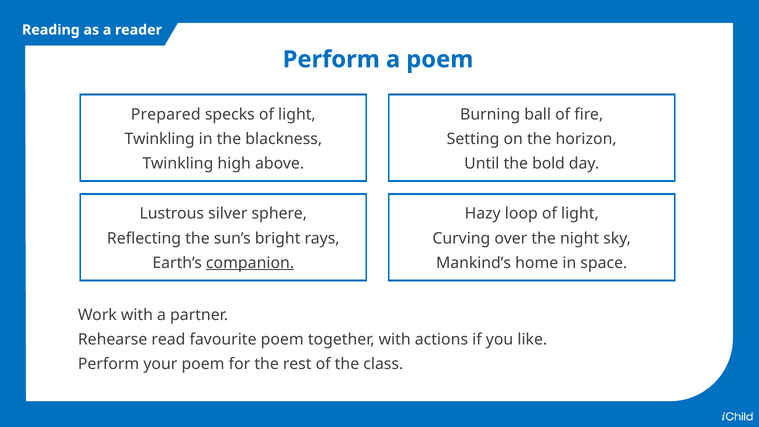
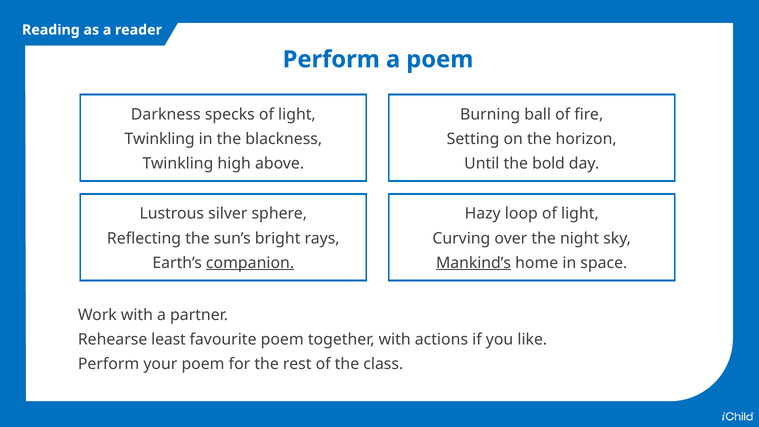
Prepared: Prepared -> Darkness
Mankind’s underline: none -> present
read: read -> least
